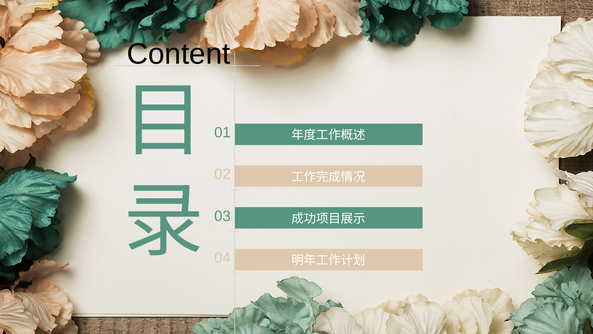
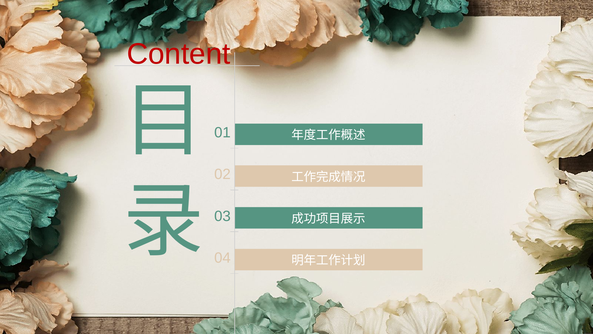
Content colour: black -> red
